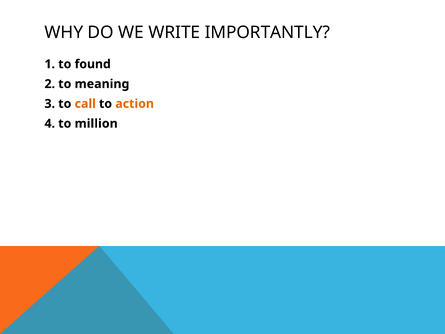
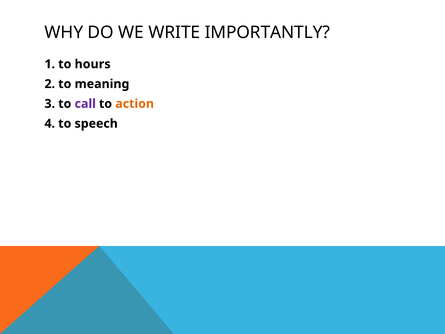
found: found -> hours
call colour: orange -> purple
million: million -> speech
